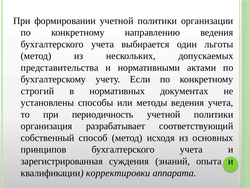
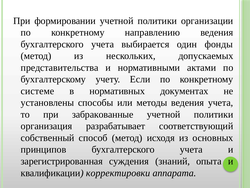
льготы: льготы -> фонды
строгий: строгий -> системе
периодичность: периодичность -> забракованные
